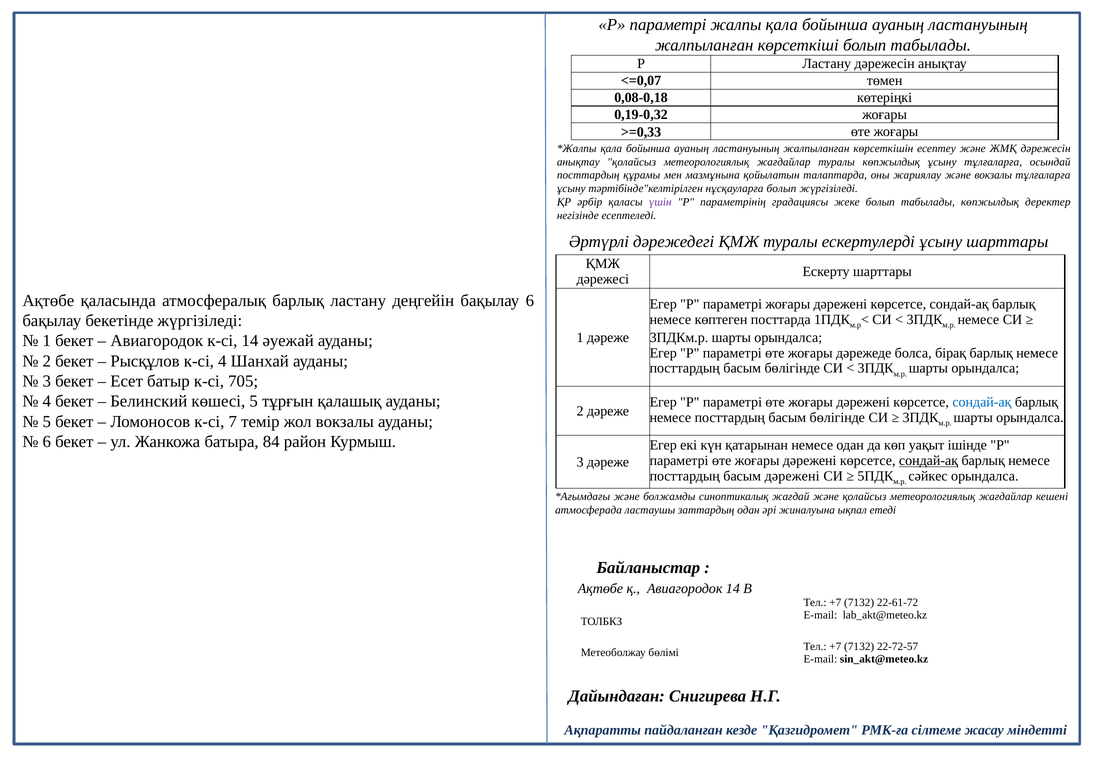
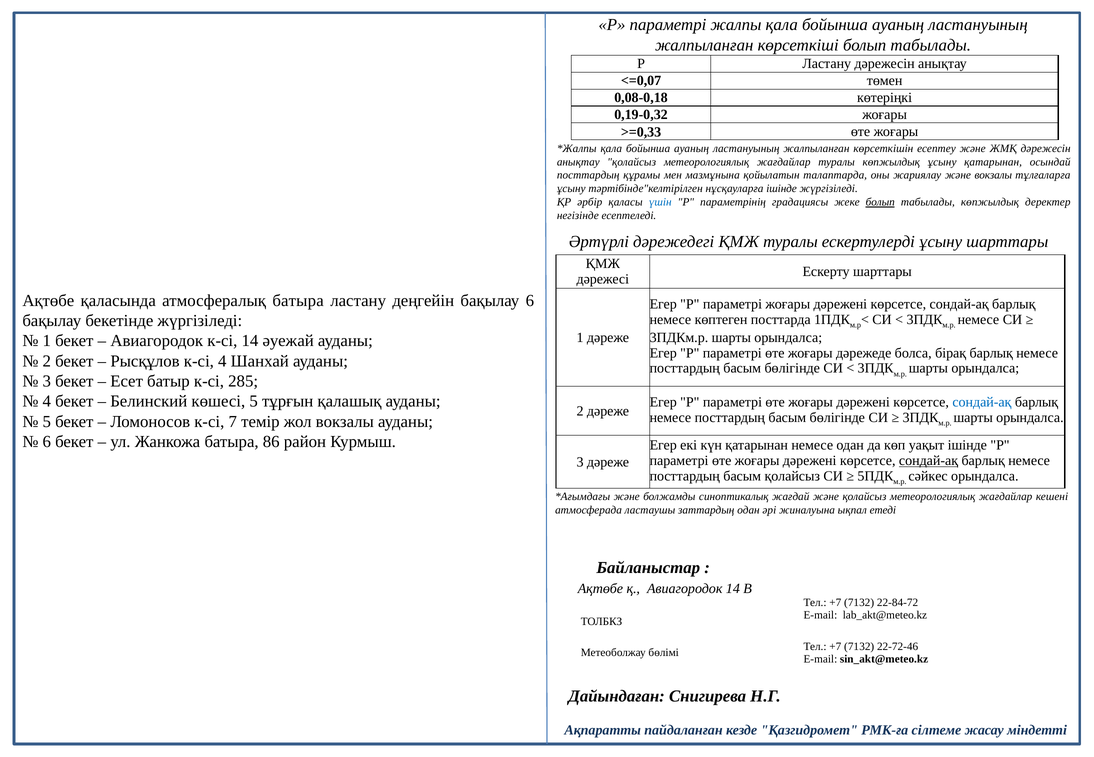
ұсыну тұлғаларға: тұлғаларға -> қатарынан
нұсқауларға болып: болып -> ішінде
үшін colour: purple -> blue
болып at (880, 202) underline: none -> present
атмосфералық барлық: барлық -> батыра
705: 705 -> 285
84: 84 -> 86
басым дәрежені: дәрежені -> қолайсыз
22-61-72: 22-61-72 -> 22-84-72
22-72-57: 22-72-57 -> 22-72-46
